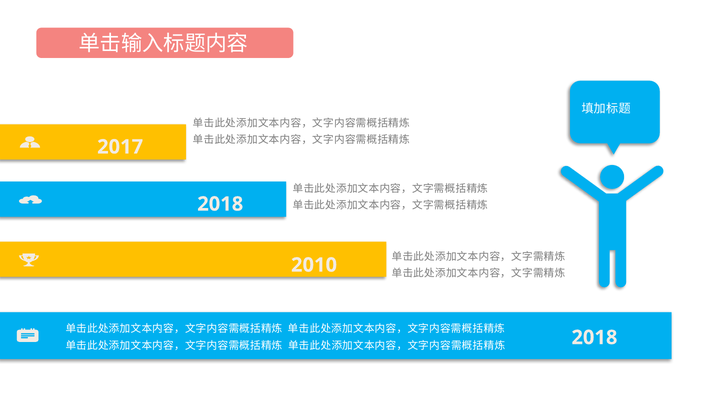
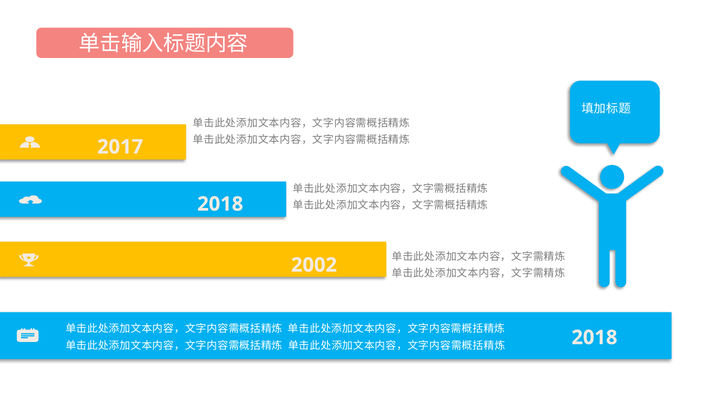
2010: 2010 -> 2002
